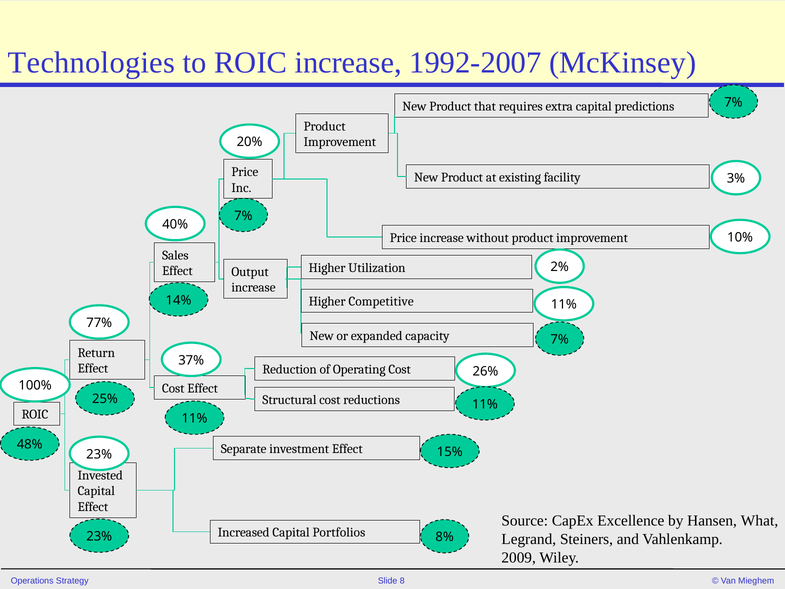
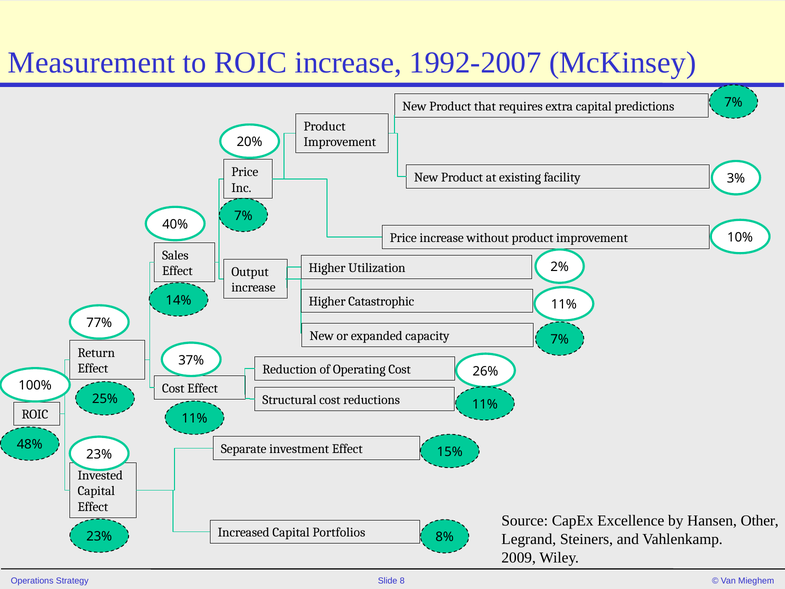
Technologies: Technologies -> Measurement
Competitive: Competitive -> Catastrophic
What: What -> Other
